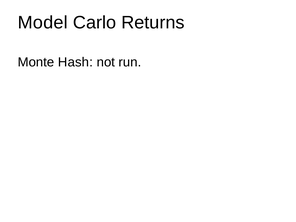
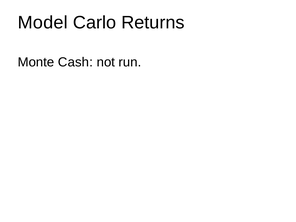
Hash: Hash -> Cash
